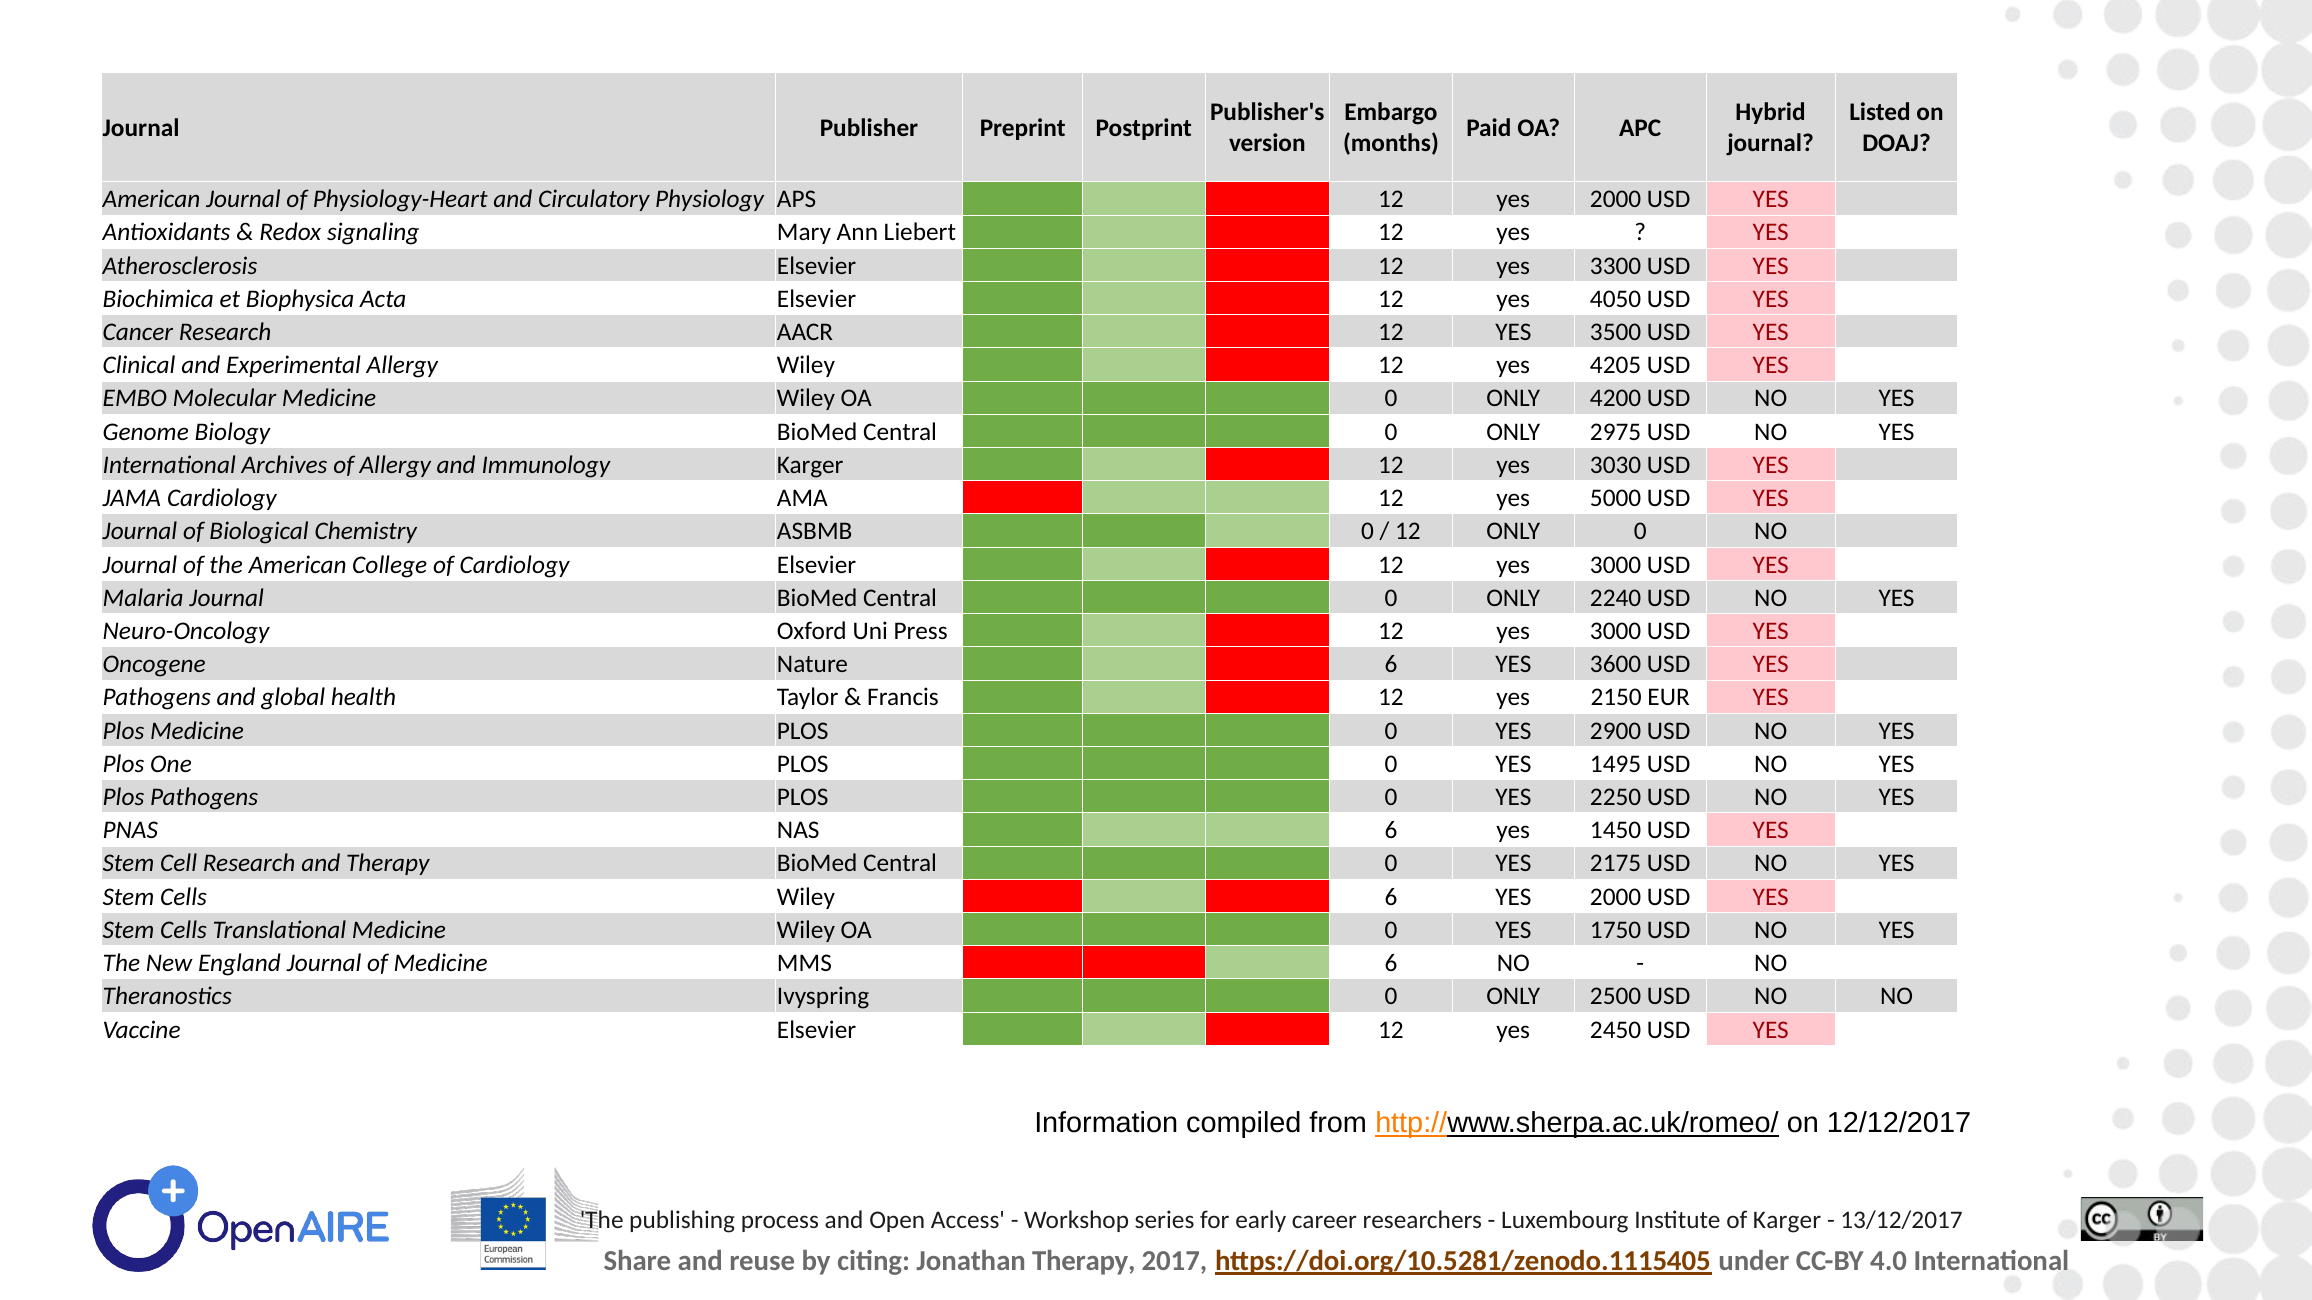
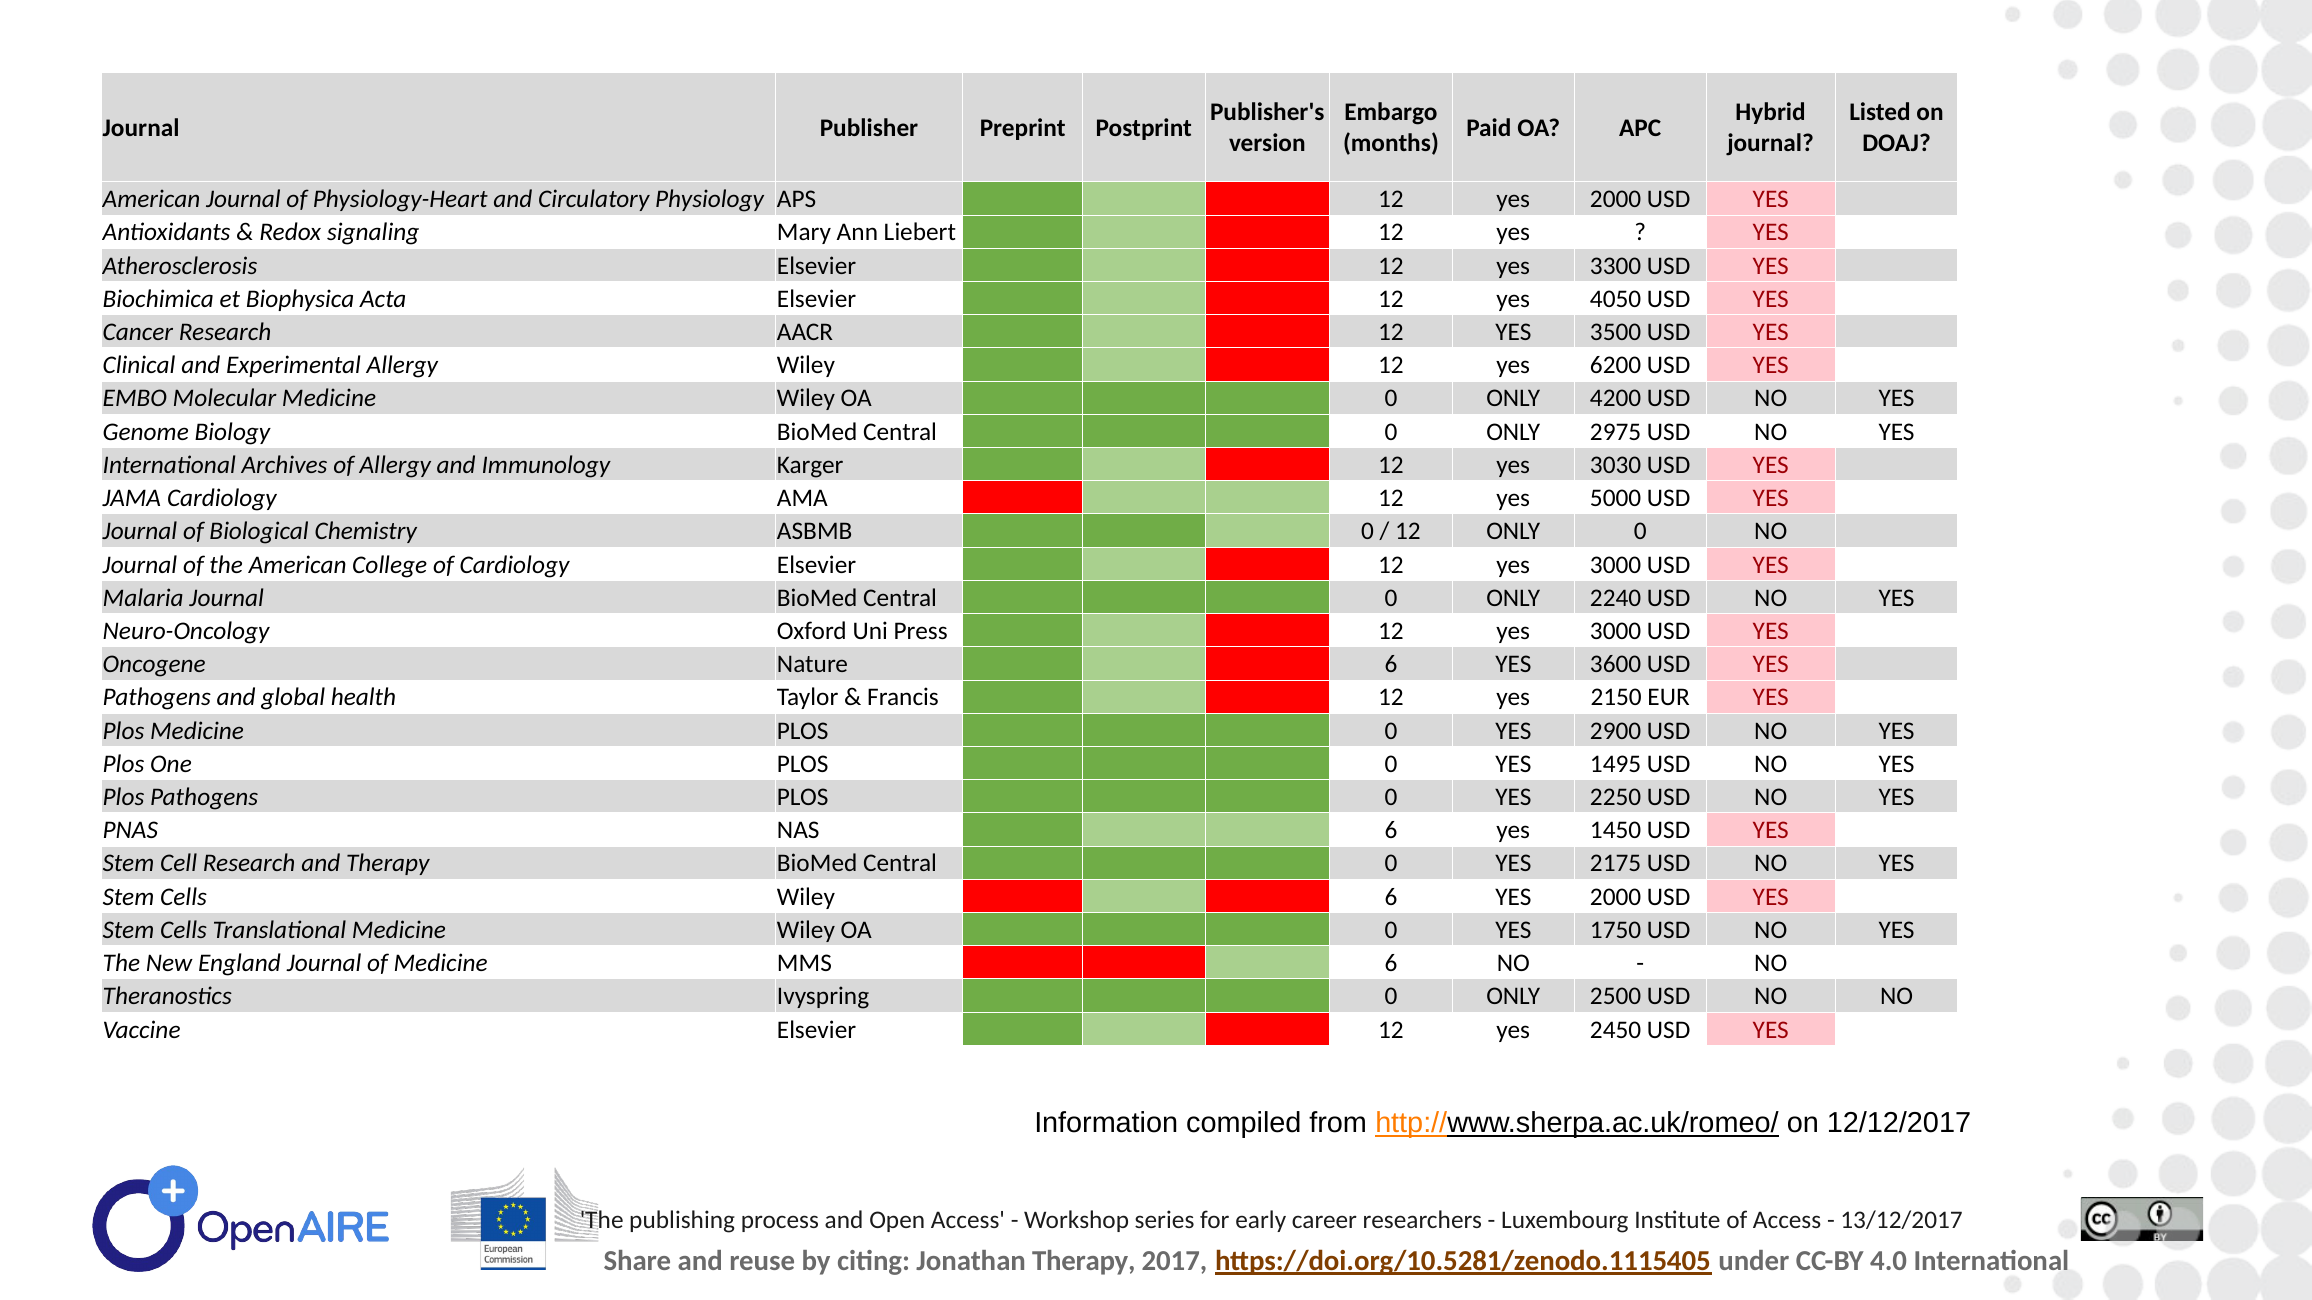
4205: 4205 -> 6200
of Karger: Karger -> Access
